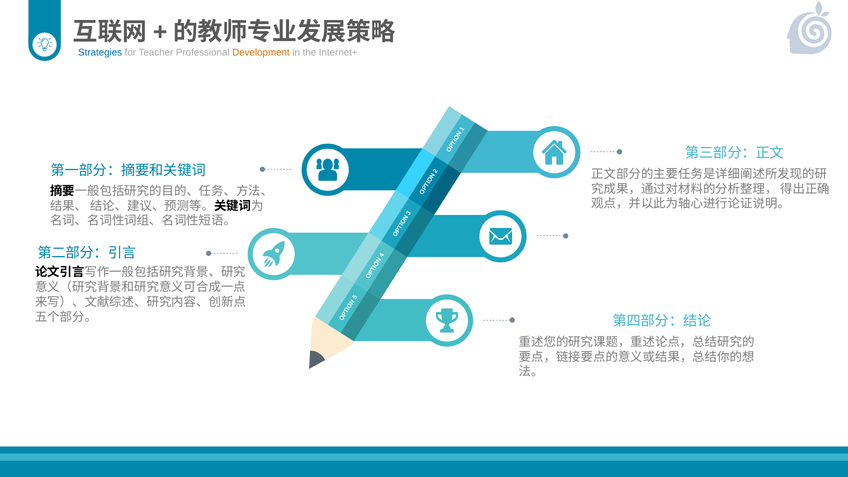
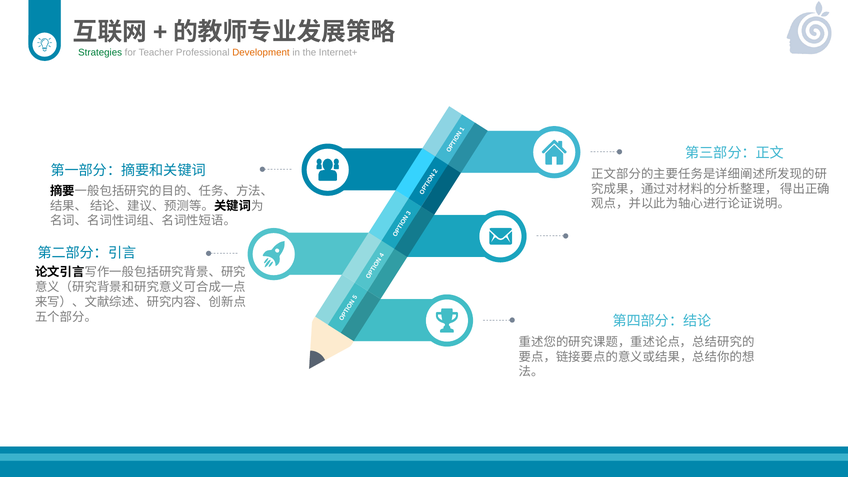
Strategies colour: blue -> green
